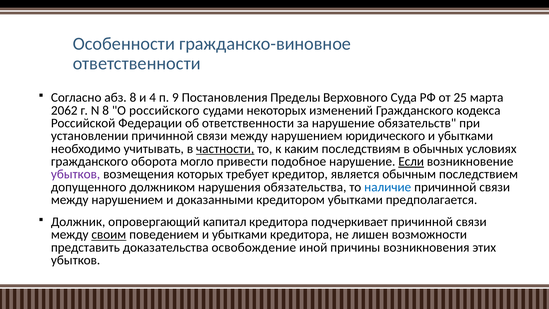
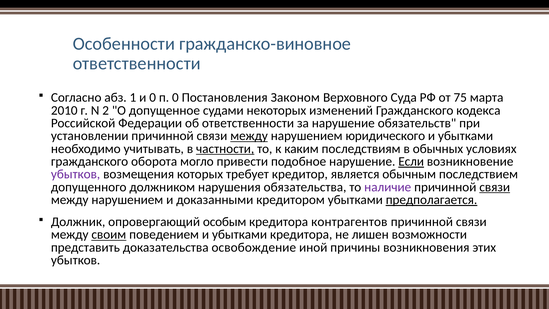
абз 8: 8 -> 1
и 4: 4 -> 0
п 9: 9 -> 0
Пределы: Пределы -> Законом
25: 25 -> 75
2062: 2062 -> 2010
N 8: 8 -> 2
российского: российского -> допущенное
между at (249, 136) underline: none -> present
наличие colour: blue -> purple
связи at (495, 187) underline: none -> present
предполагается underline: none -> present
капитал: капитал -> особым
подчеркивает: подчеркивает -> контрагентов
